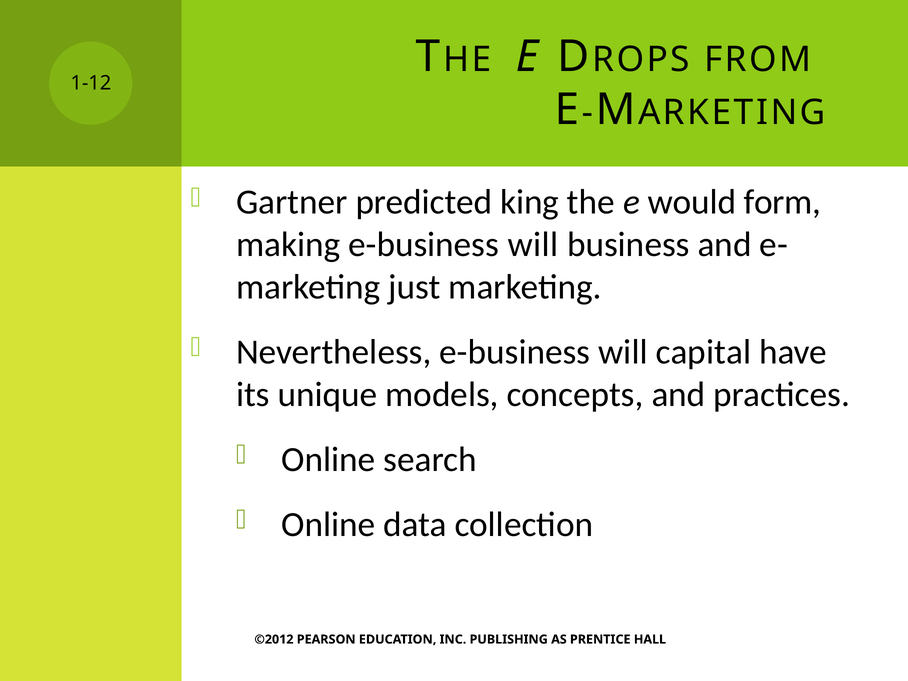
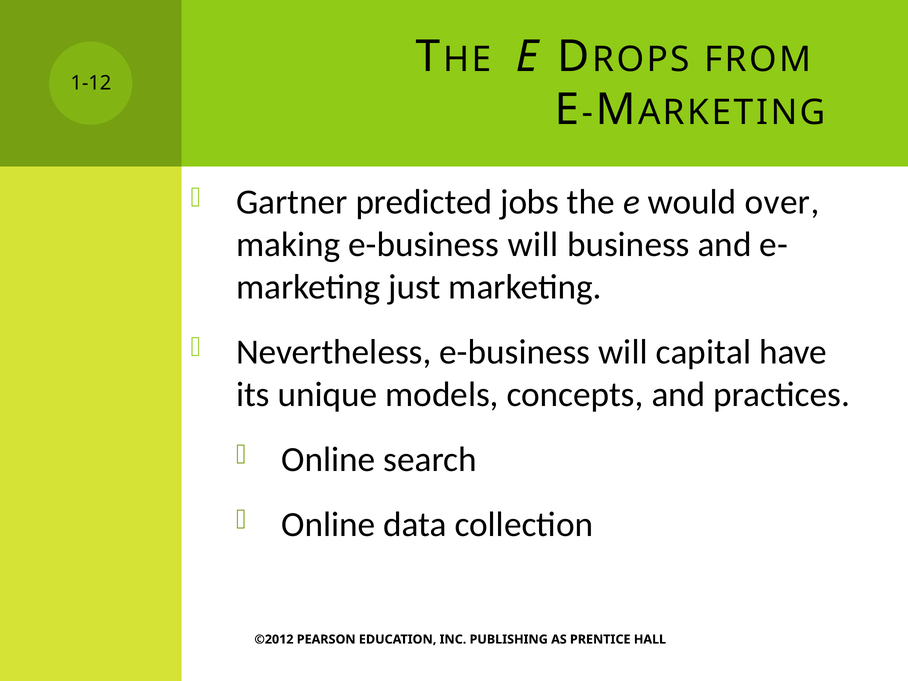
king: king -> jobs
form: form -> over
